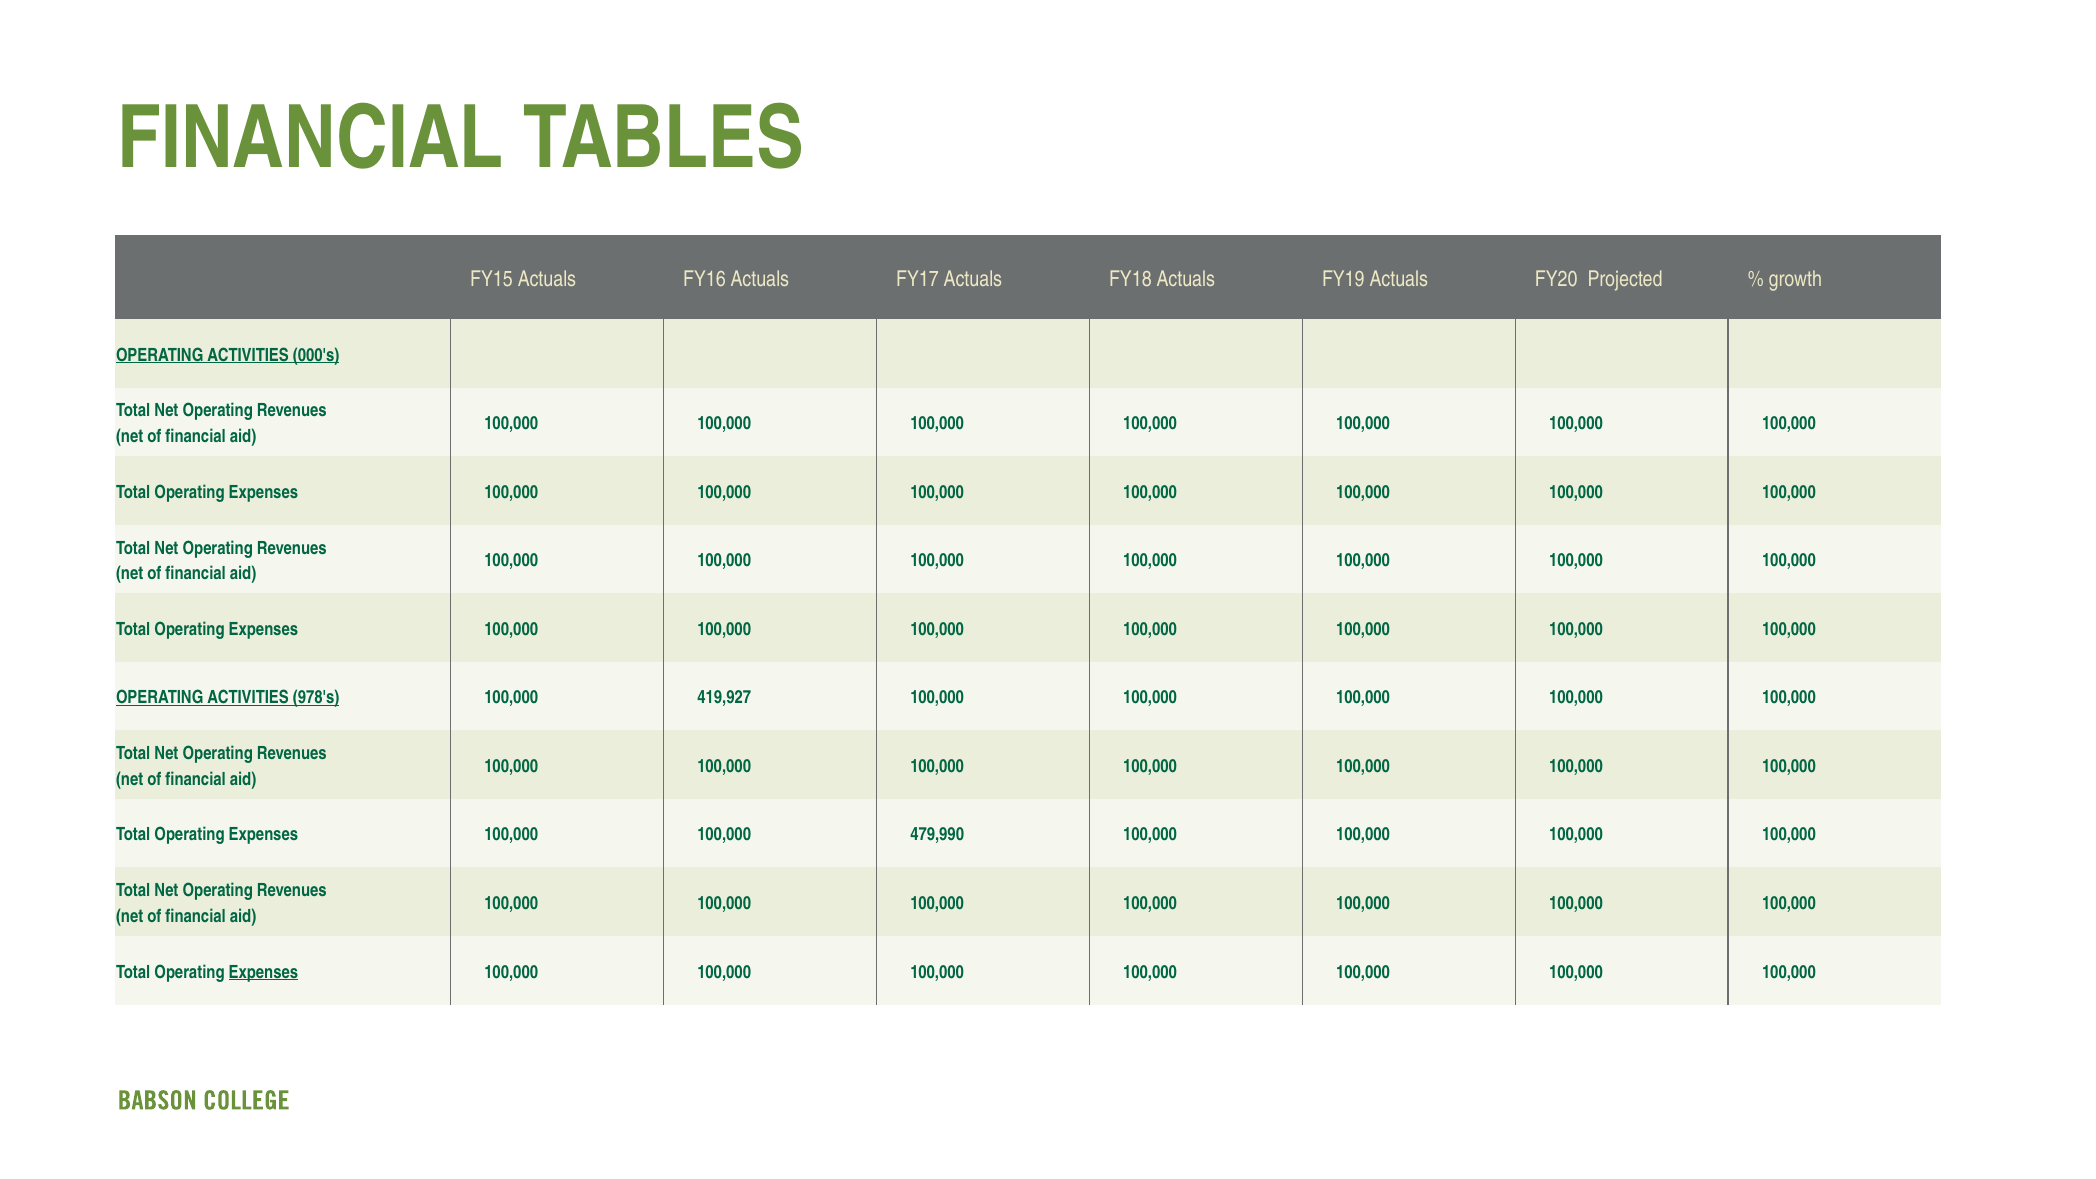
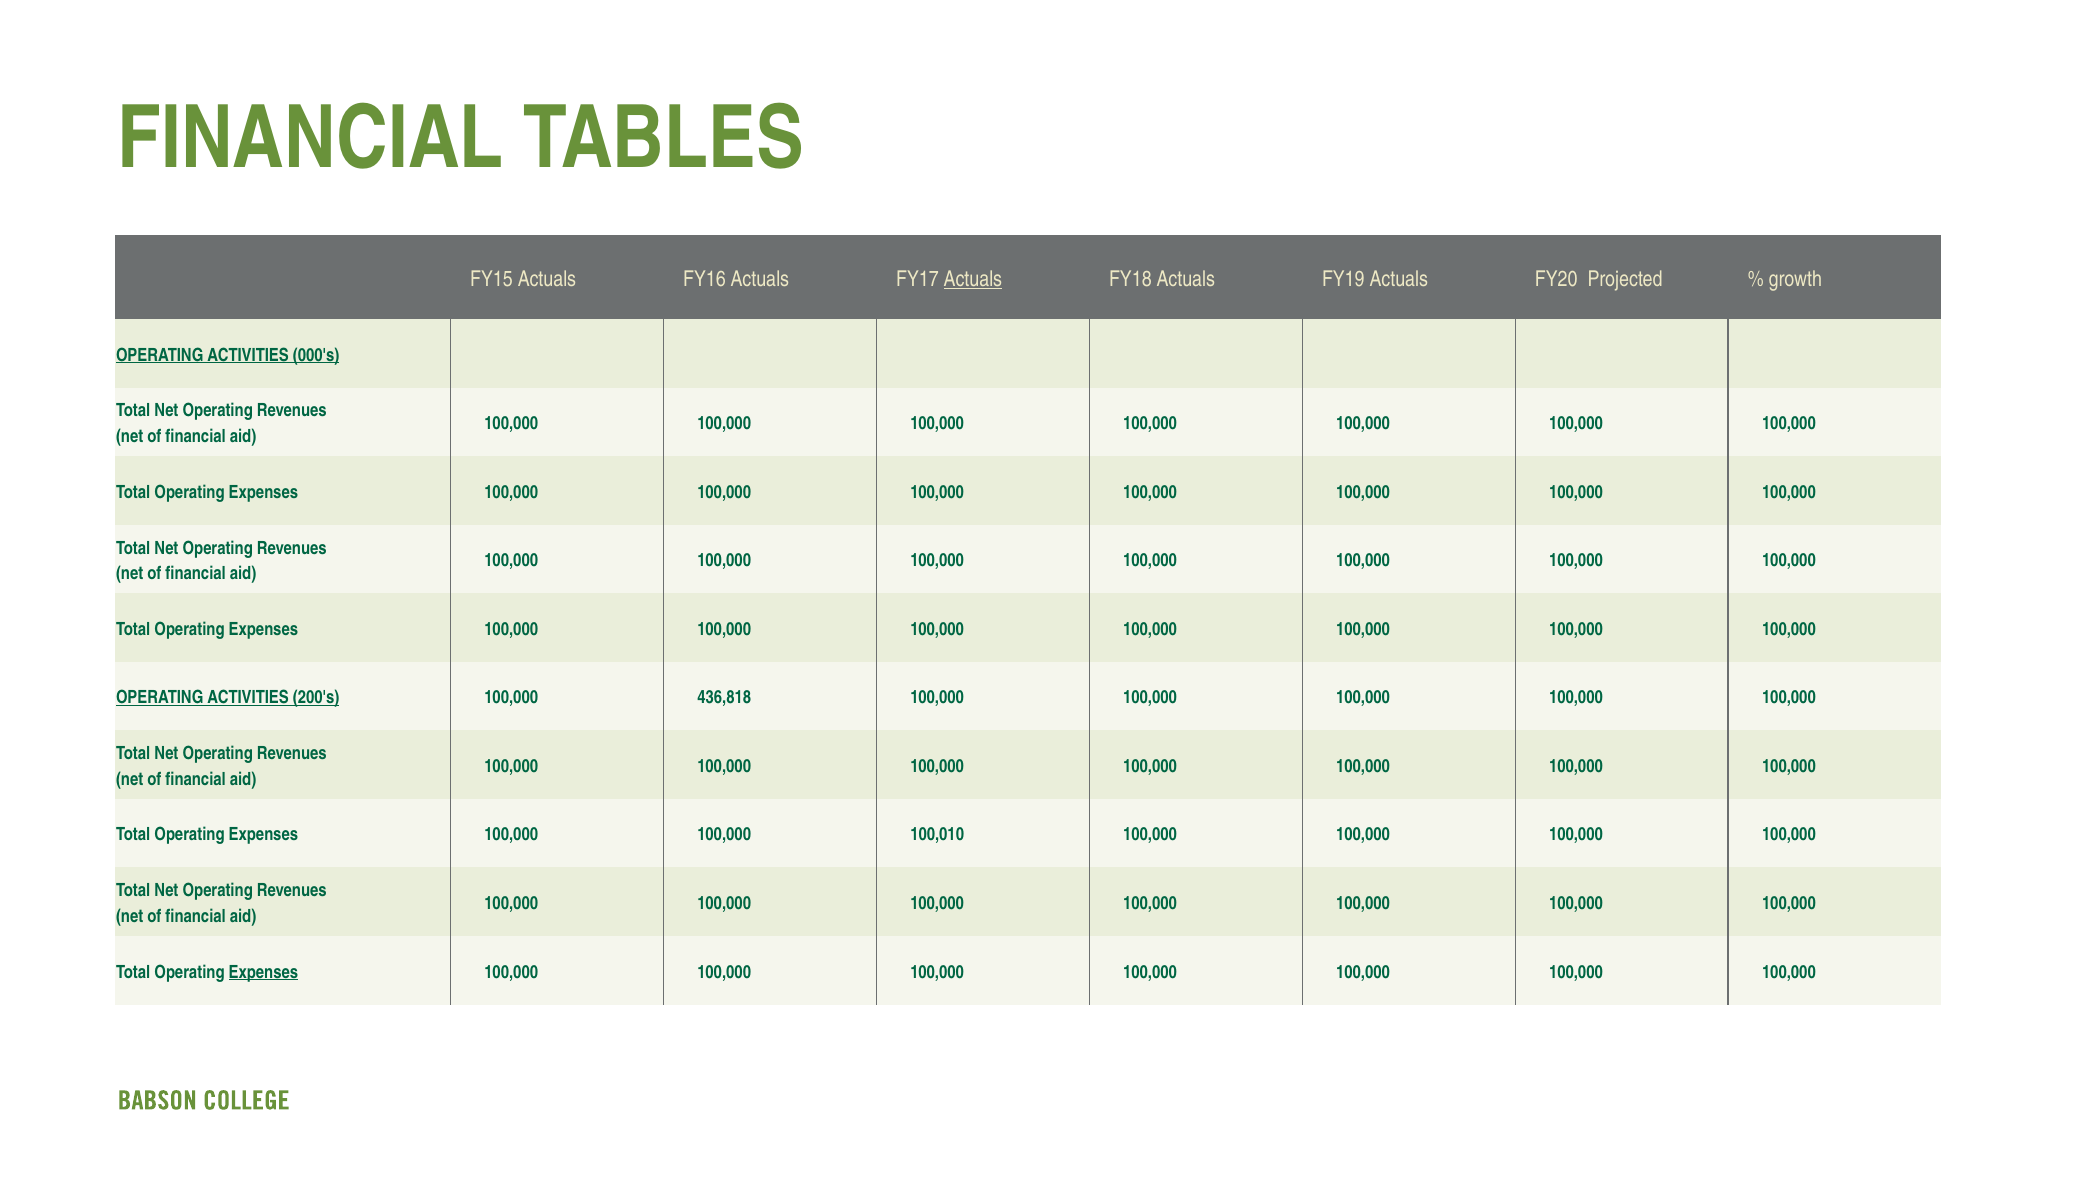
Actuals at (973, 279) underline: none -> present
978's: 978's -> 200's
419,927: 419,927 -> 436,818
479,990: 479,990 -> 100,010
